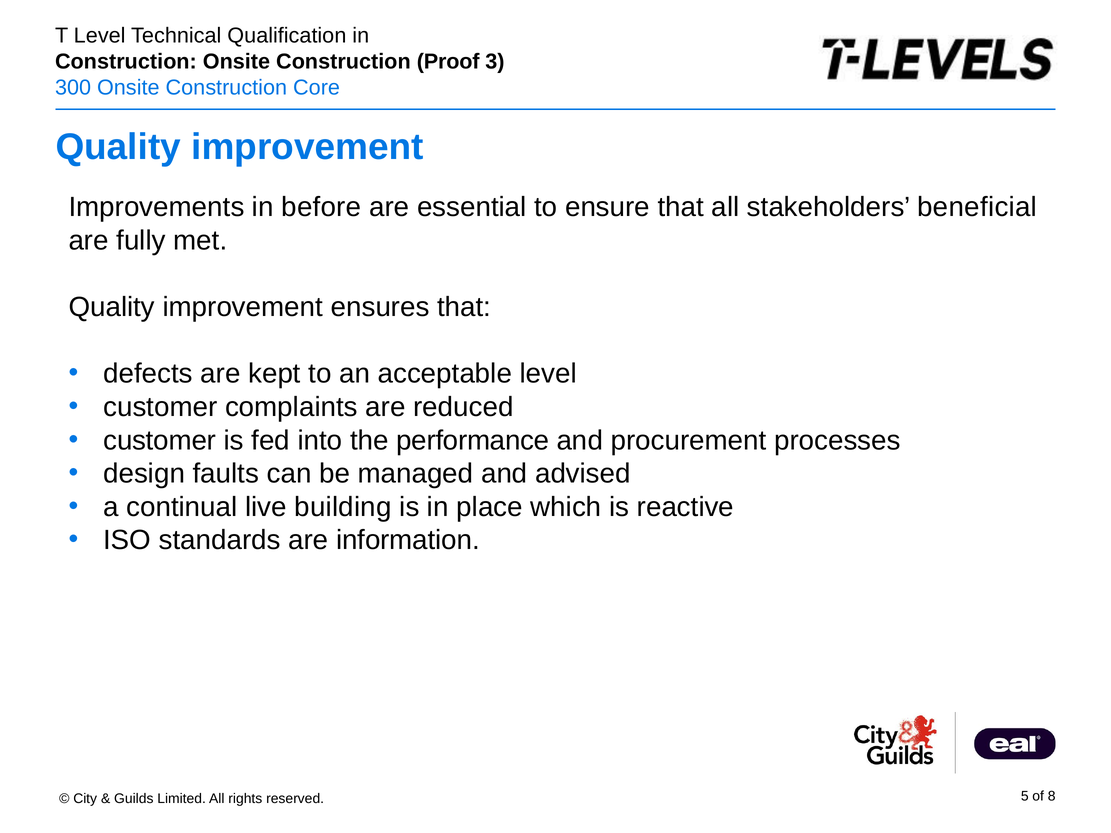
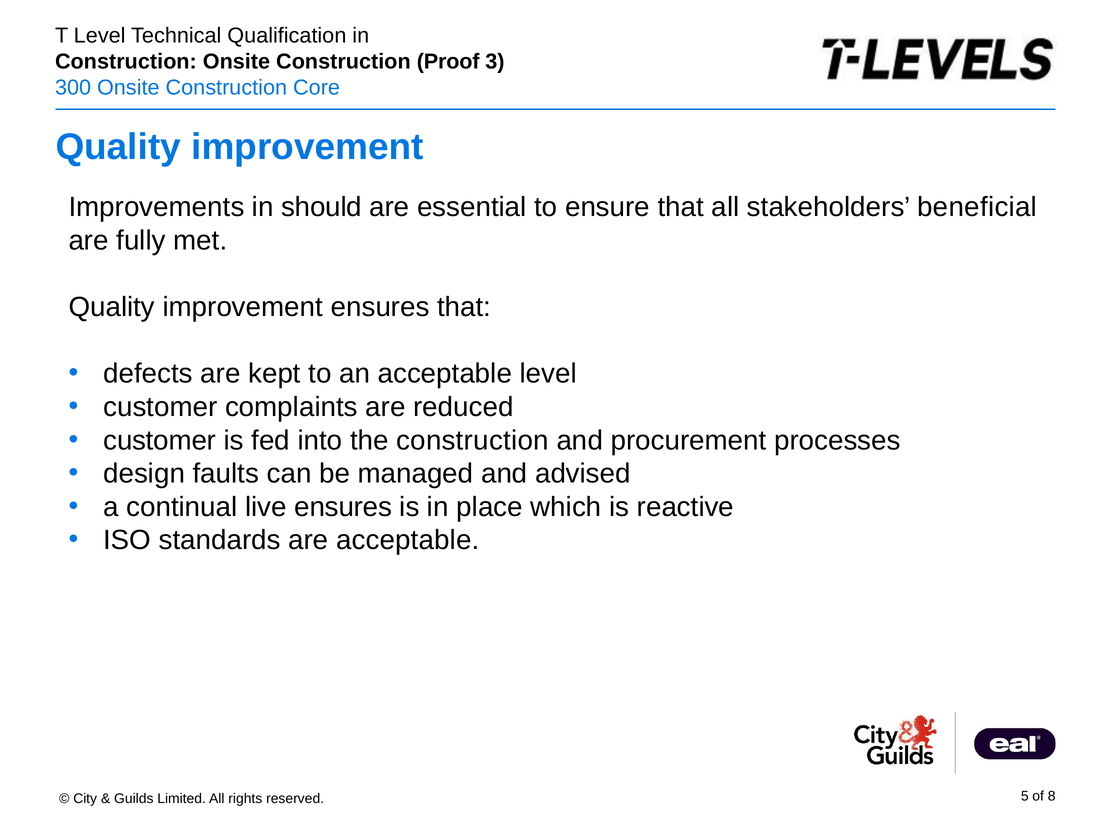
before: before -> should
the performance: performance -> construction
live building: building -> ensures
are information: information -> acceptable
